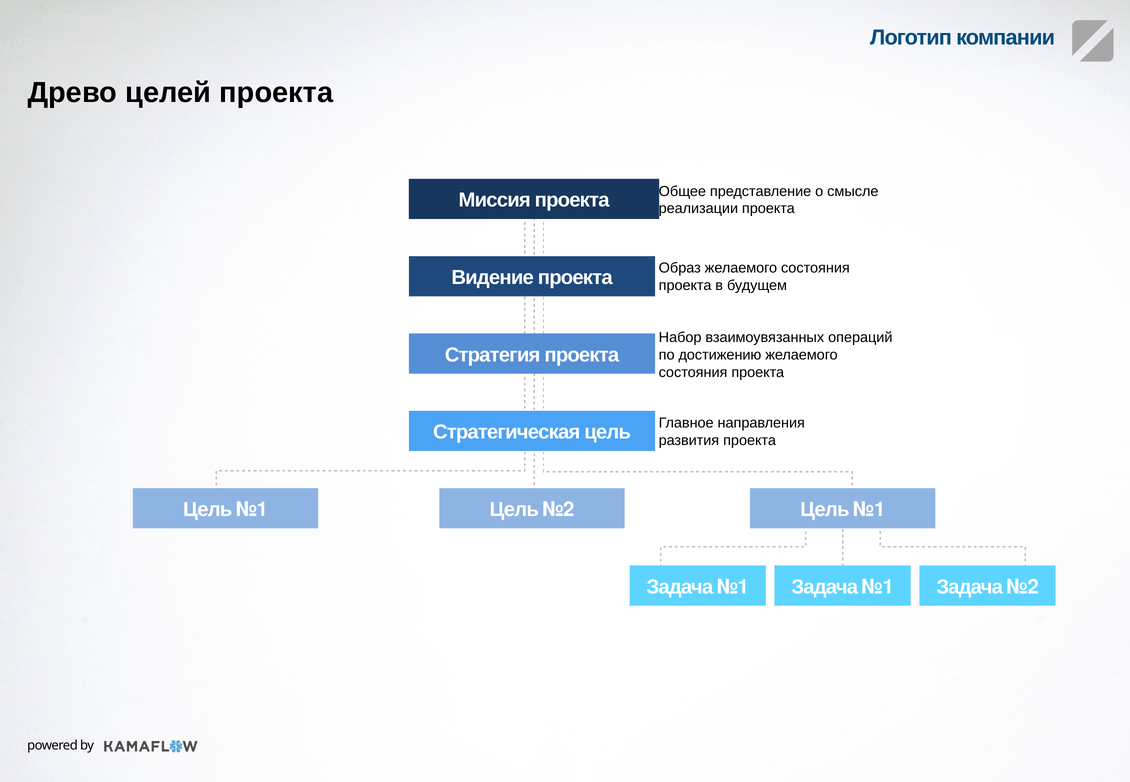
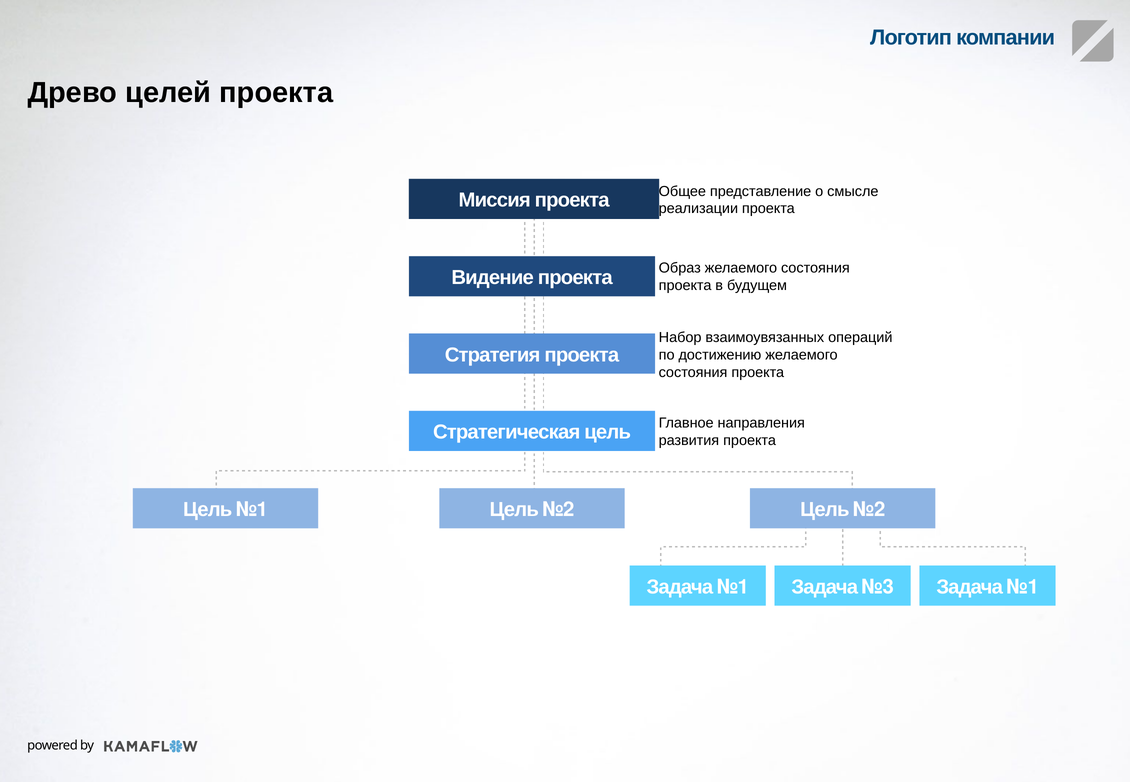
№1 at (869, 510): №1 -> №2
Задача №1: №1 -> №3
Задача №2: №2 -> №1
